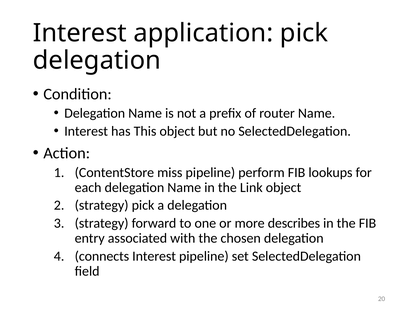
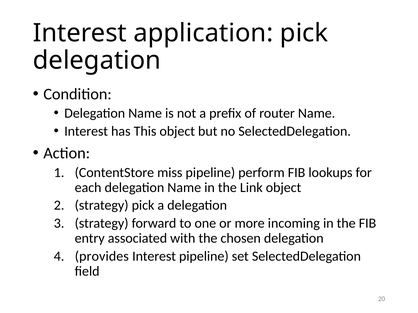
describes: describes -> incoming
connects: connects -> provides
